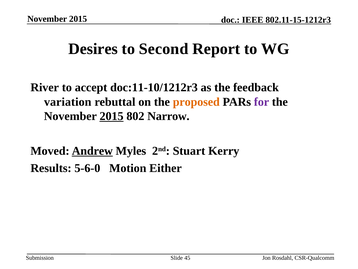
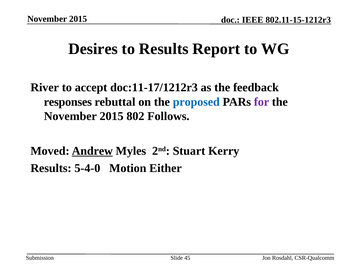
to Second: Second -> Results
doc:11-10/1212r3: doc:11-10/1212r3 -> doc:11-17/1212r3
variation: variation -> responses
proposed colour: orange -> blue
2015 at (112, 116) underline: present -> none
Narrow: Narrow -> Follows
5-6-0: 5-6-0 -> 5-4-0
